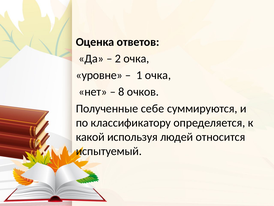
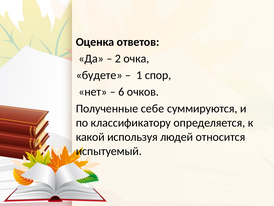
уровне: уровне -> будете
1 очка: очка -> спор
8: 8 -> 6
